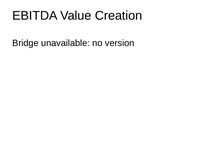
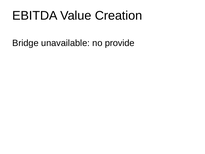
version: version -> provide
